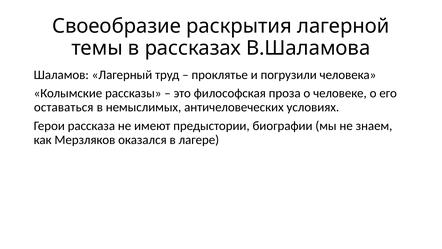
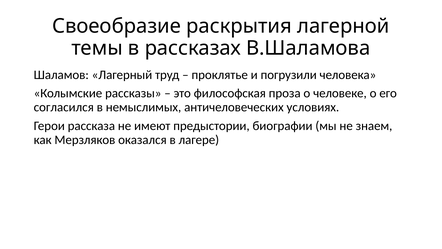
оставаться: оставаться -> согласился
